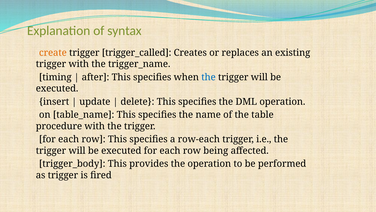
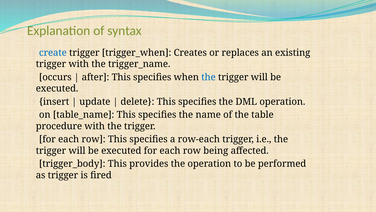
create colour: orange -> blue
trigger_called: trigger_called -> trigger_when
timing: timing -> occurs
